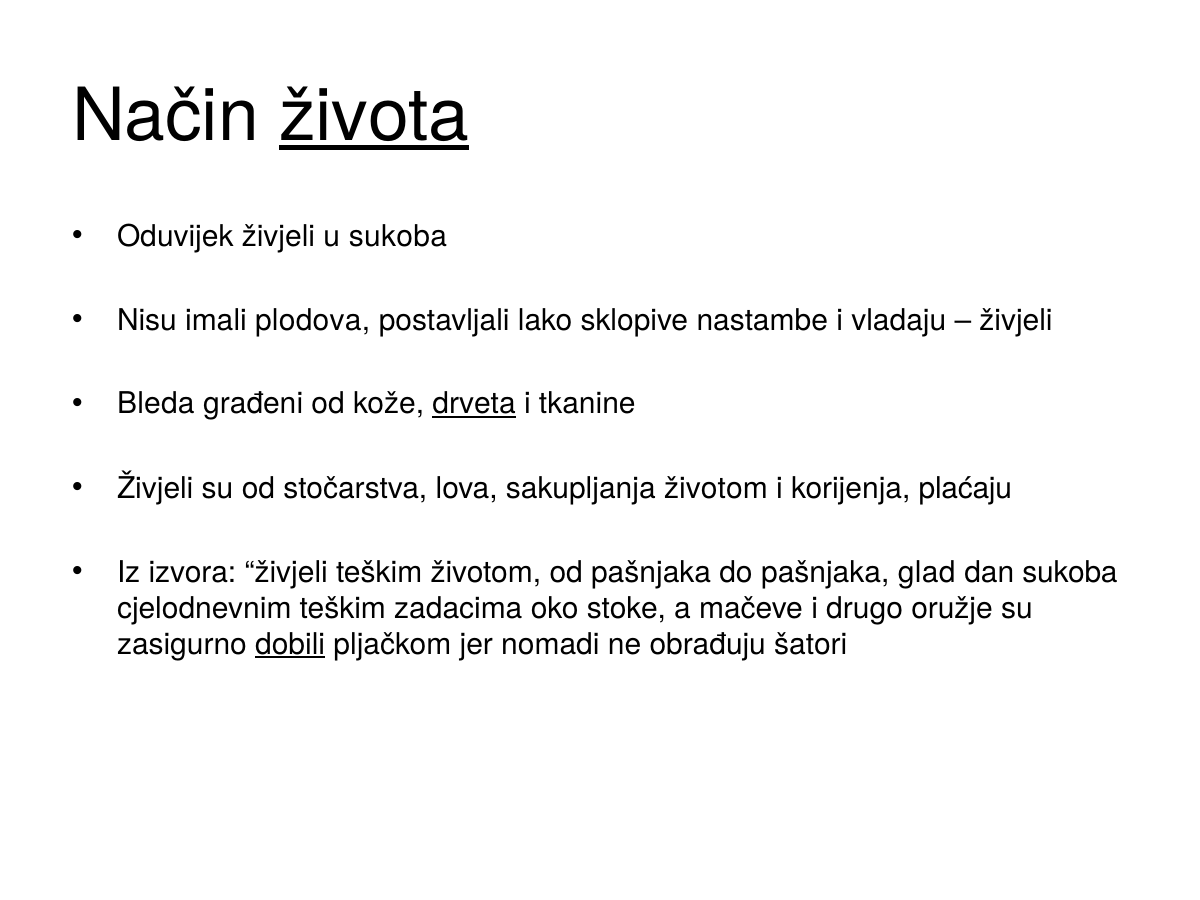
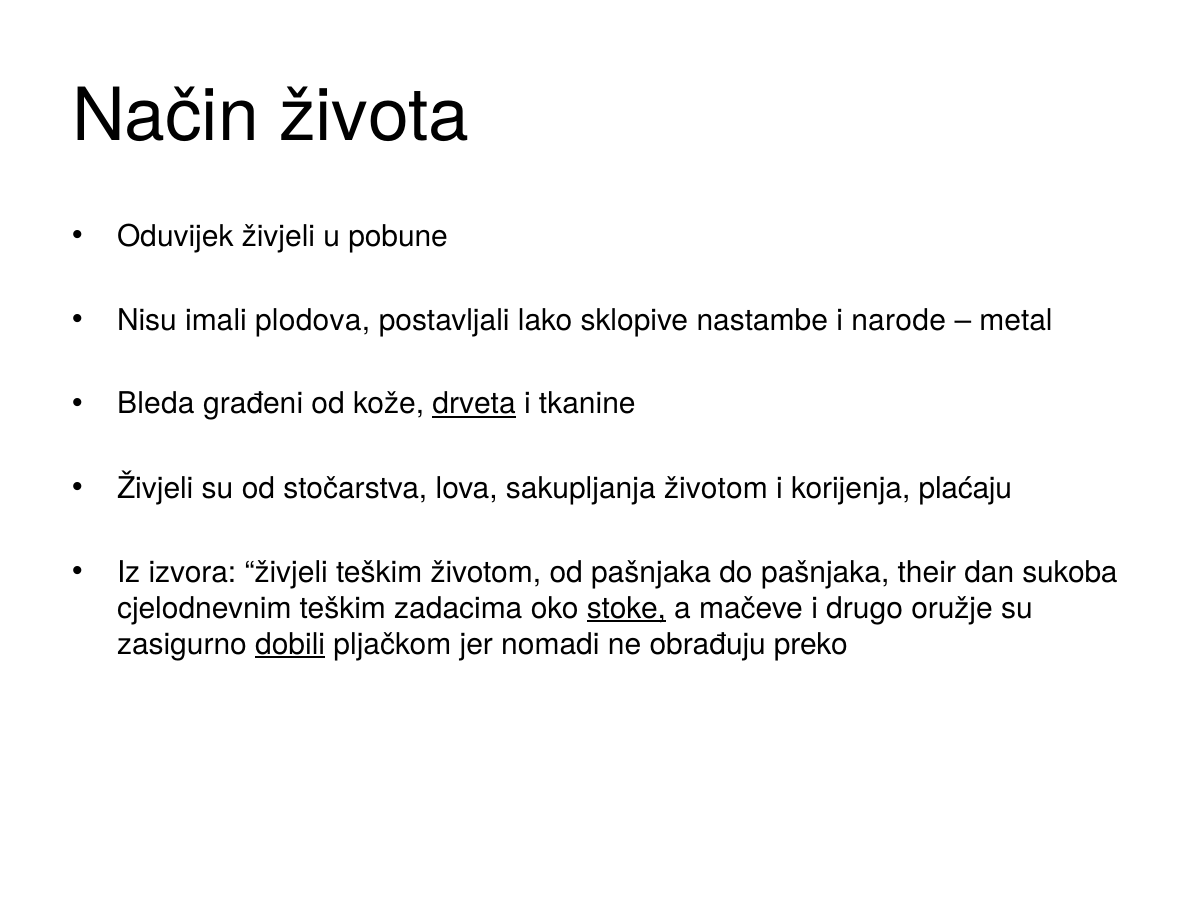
života underline: present -> none
u sukoba: sukoba -> pobune
vladaju: vladaju -> narode
živjeli at (1016, 320): živjeli -> metal
glad: glad -> their
stoke underline: none -> present
šatori: šatori -> preko
